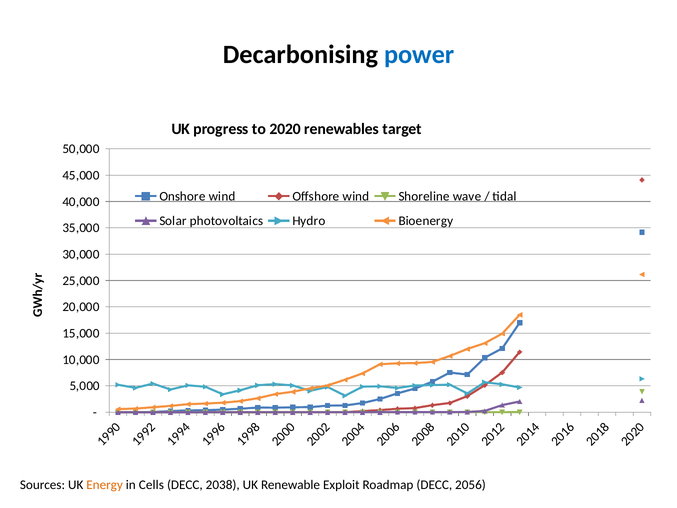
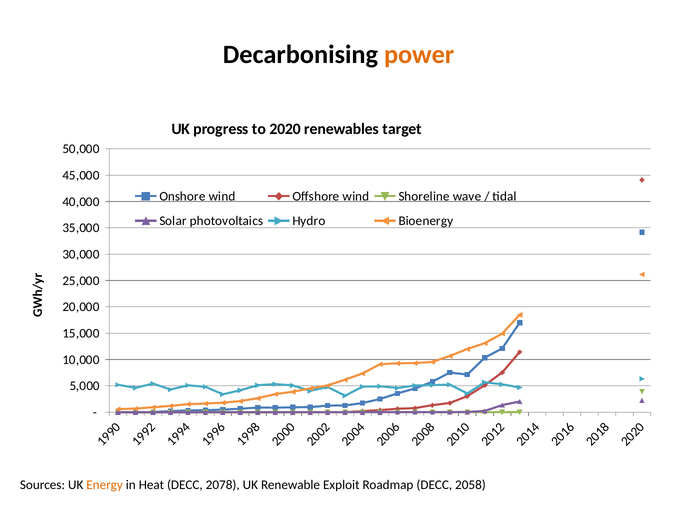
power colour: blue -> orange
Cells: Cells -> Heat
2038: 2038 -> 2078
2056: 2056 -> 2058
